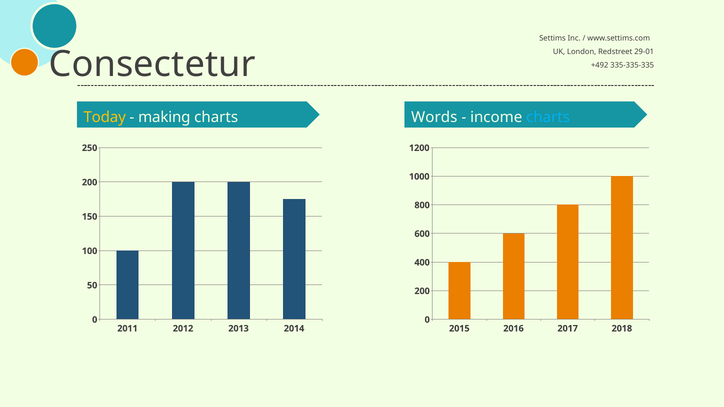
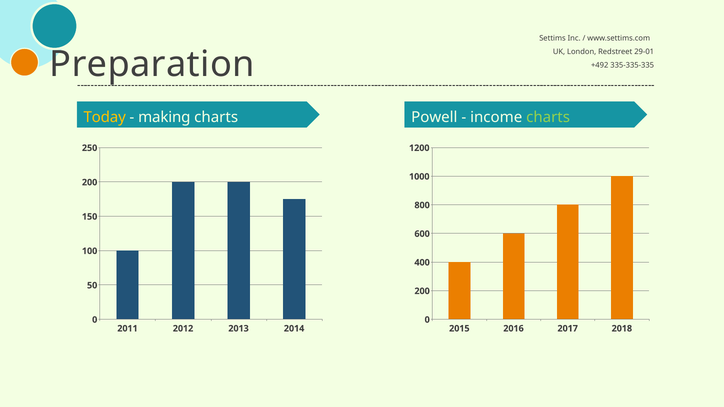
Consectetur: Consectetur -> Preparation
Words: Words -> Powell
charts at (548, 117) colour: light blue -> light green
